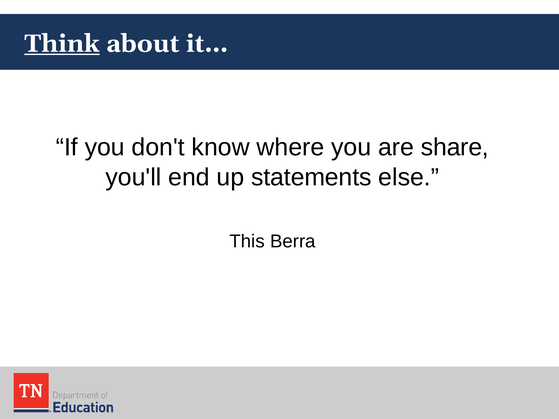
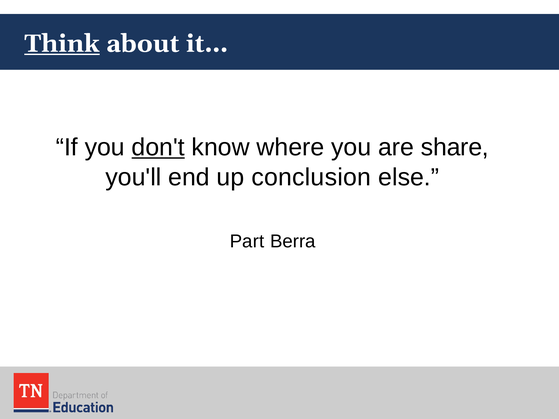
don't underline: none -> present
statements: statements -> conclusion
This: This -> Part
